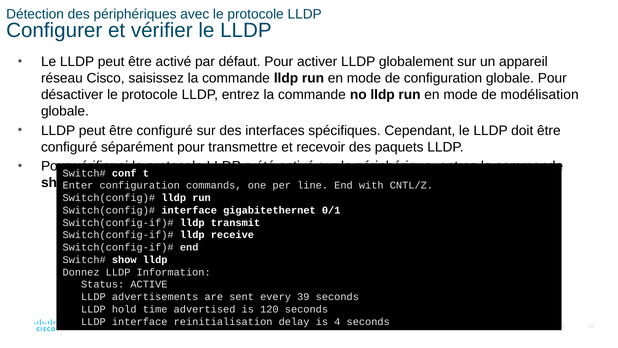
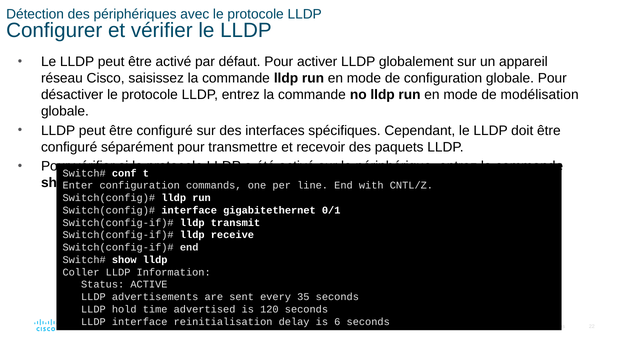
Donnez: Donnez -> Coller
39: 39 -> 35
4: 4 -> 6
